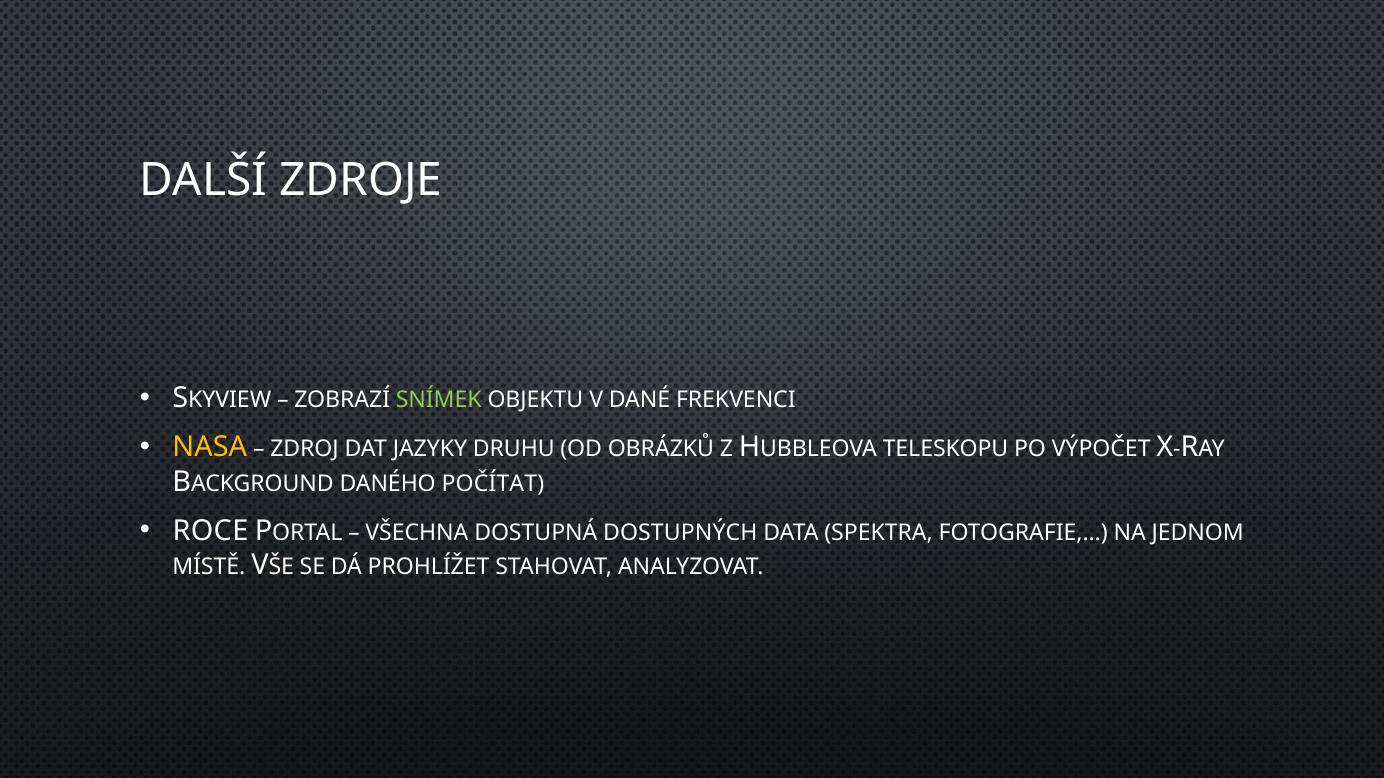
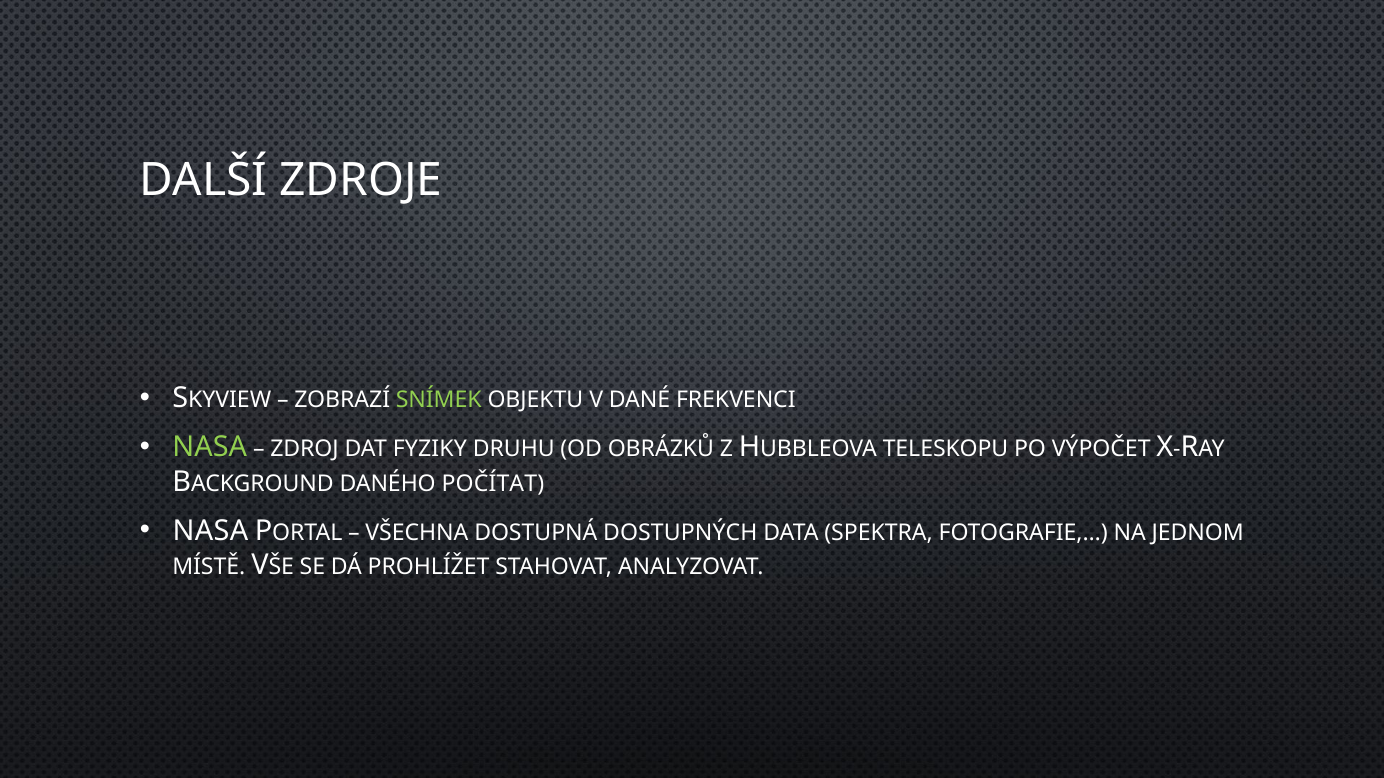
NASA at (210, 447) colour: yellow -> light green
JAZYKY: JAZYKY -> FYZIKY
ROCE at (210, 531): ROCE -> NASA
